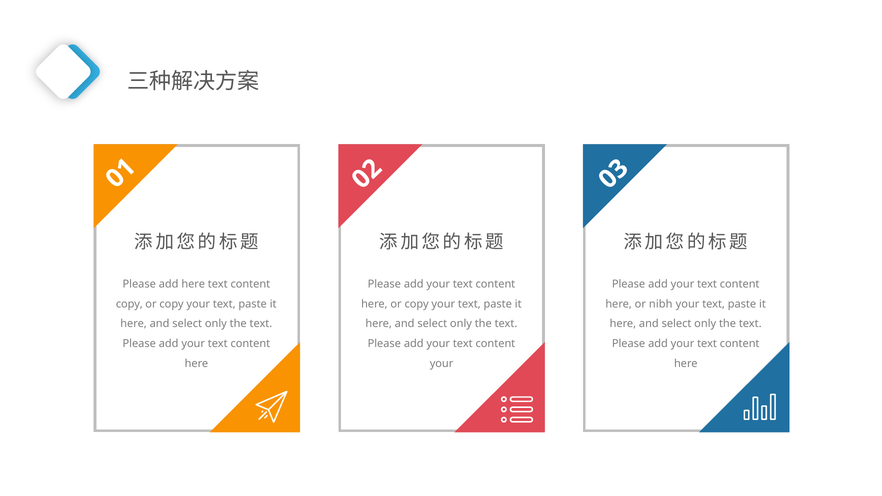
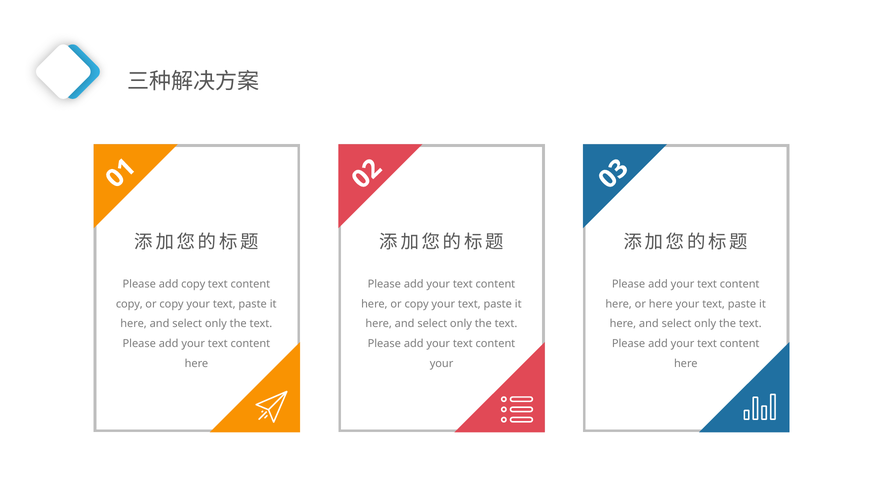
add here: here -> copy
or nibh: nibh -> here
